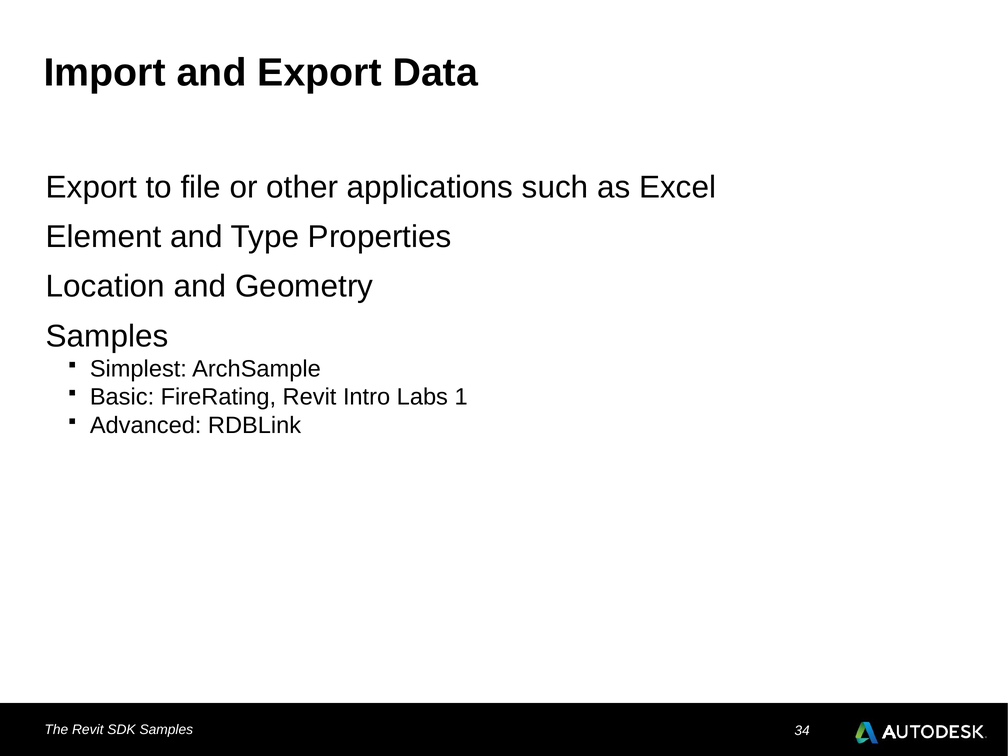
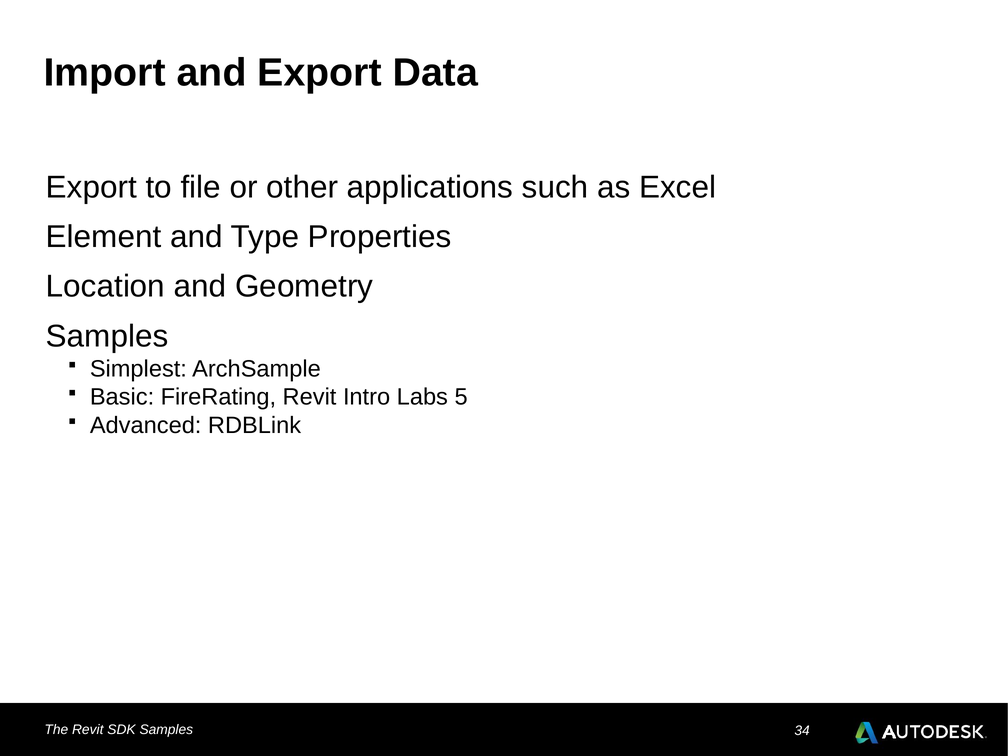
1: 1 -> 5
